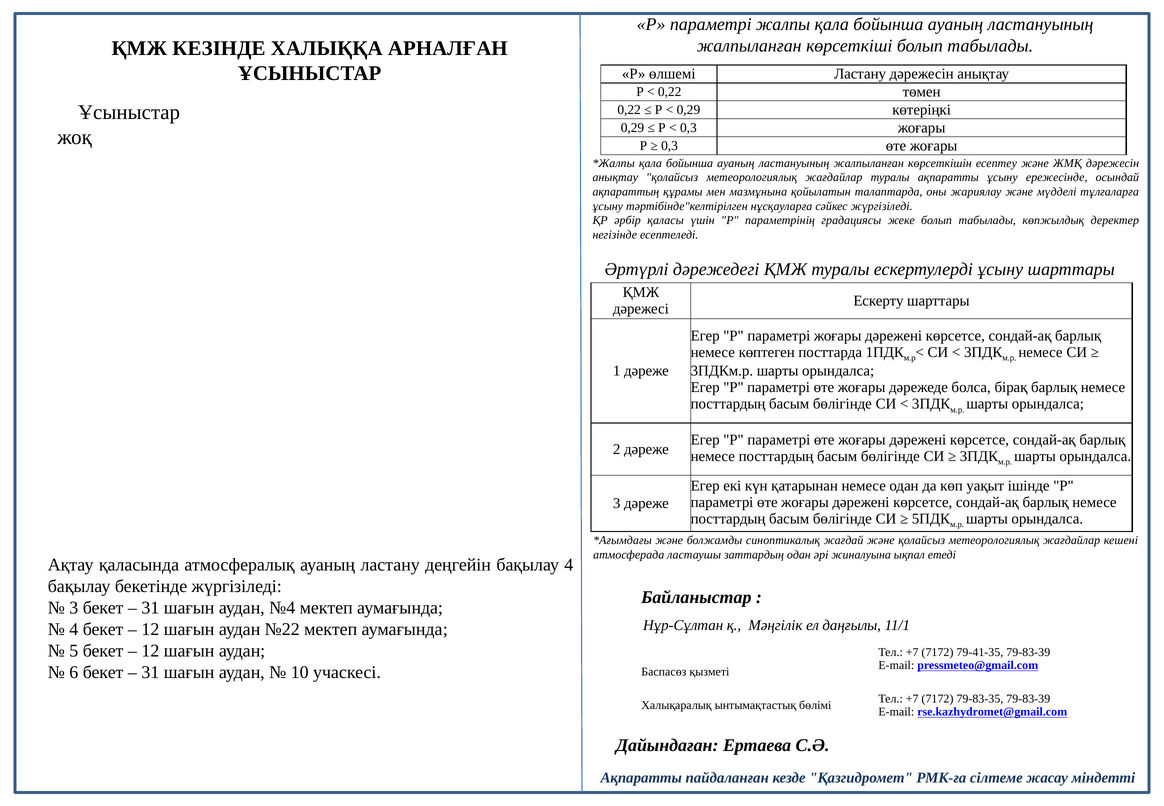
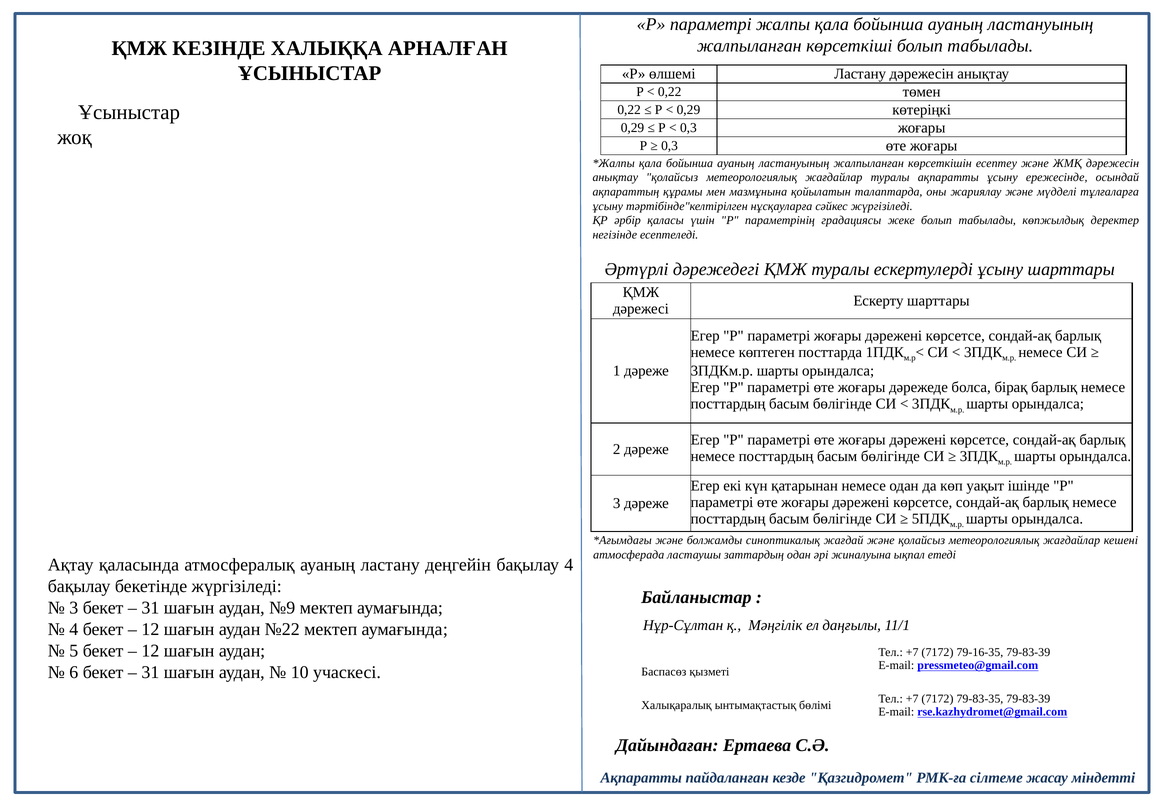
№4: №4 -> №9
79-41-35: 79-41-35 -> 79-16-35
